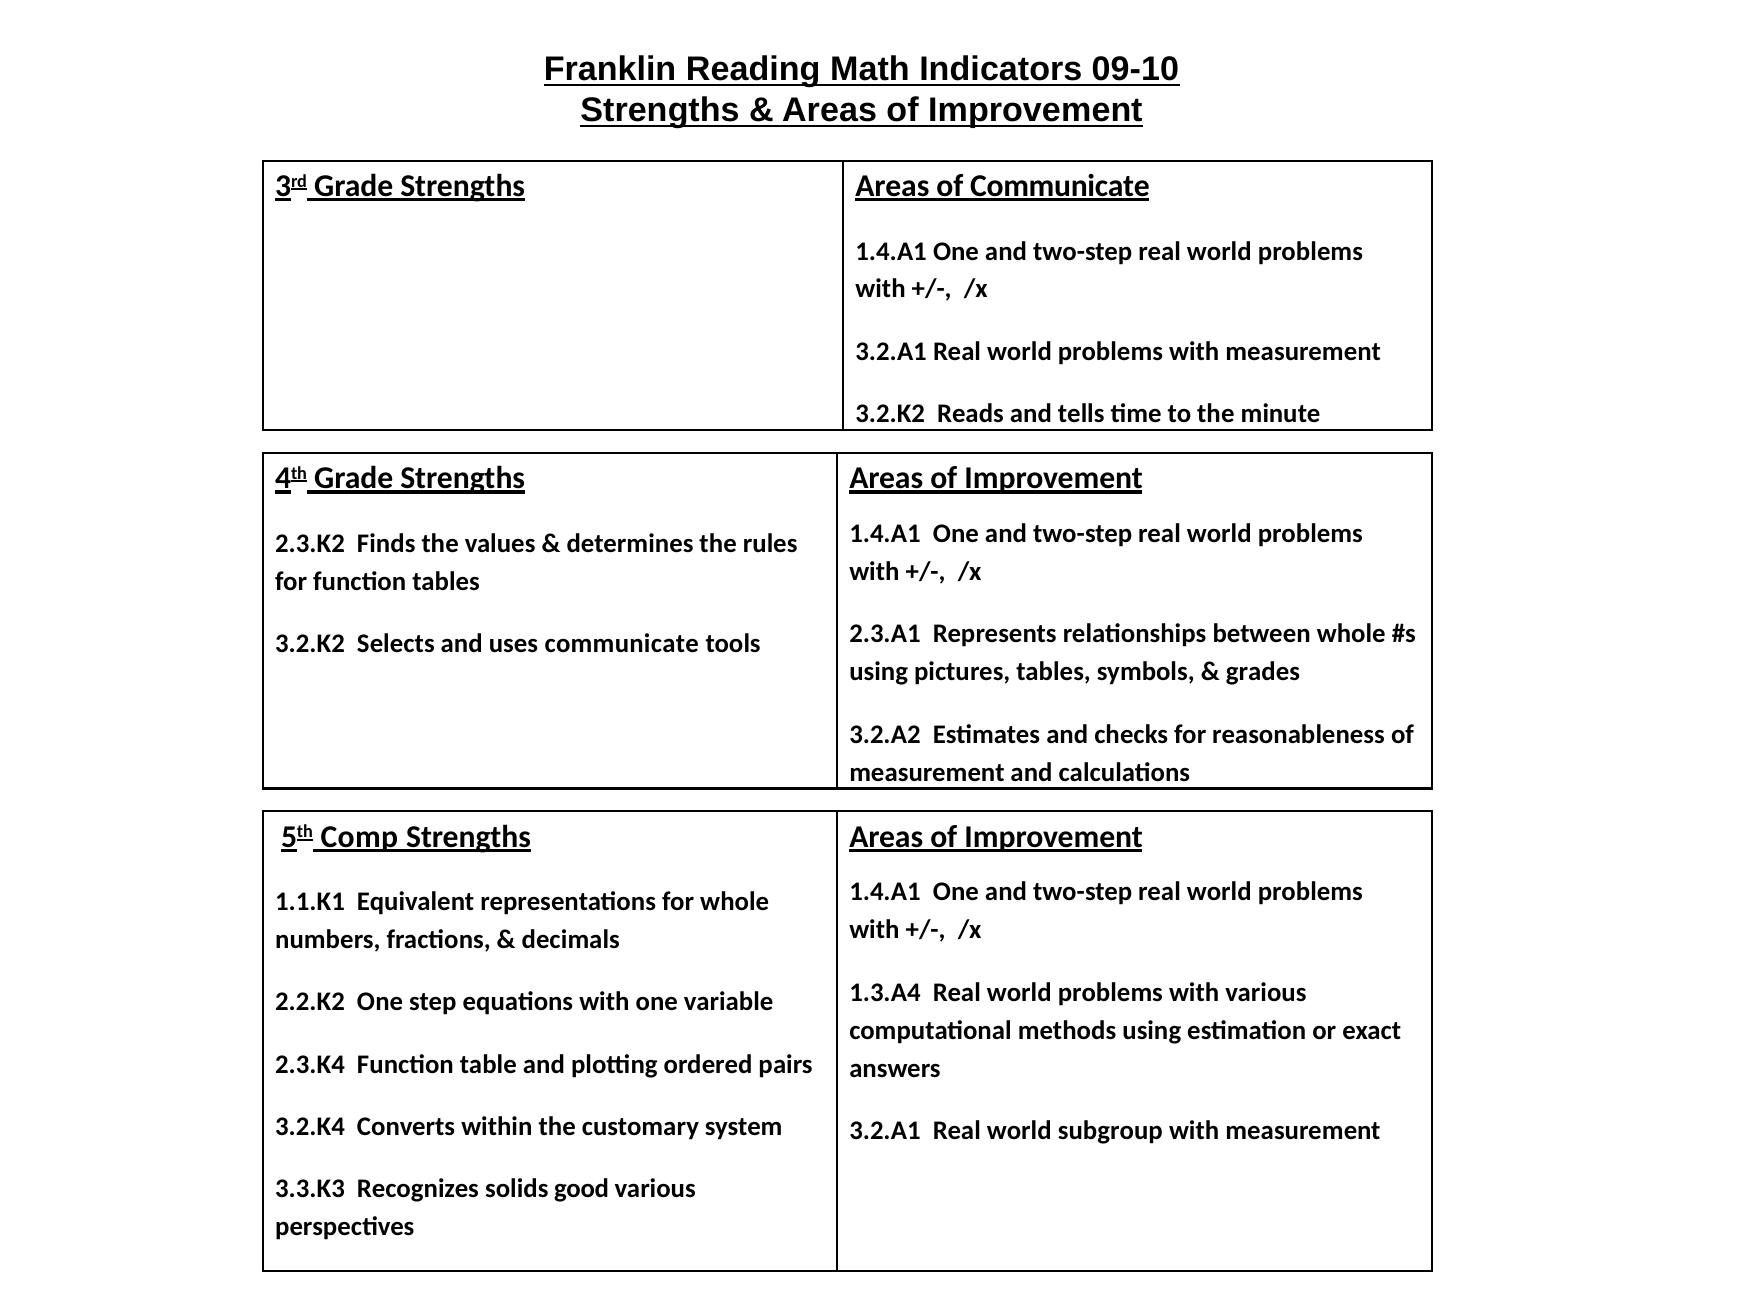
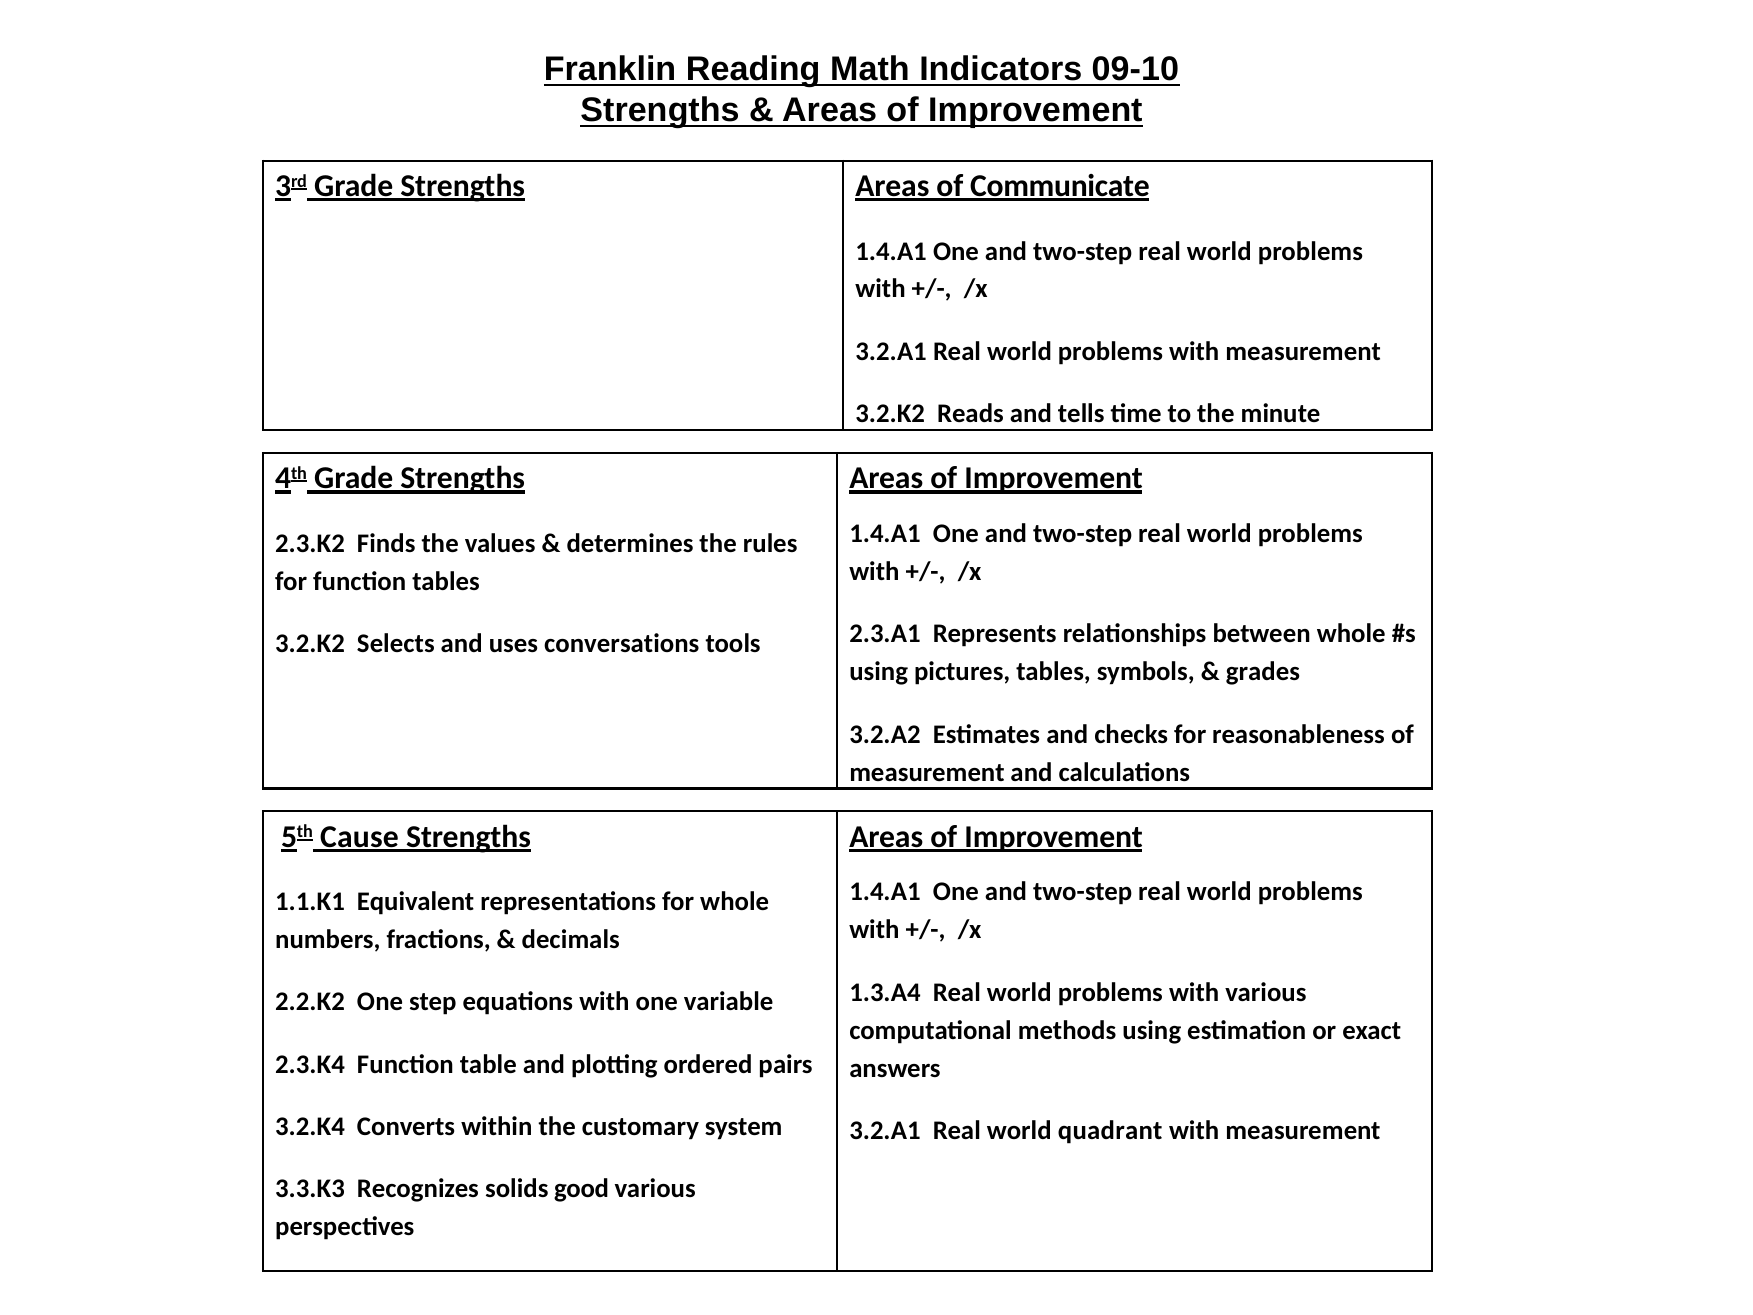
uses communicate: communicate -> conversations
Comp: Comp -> Cause
subgroup: subgroup -> quadrant
